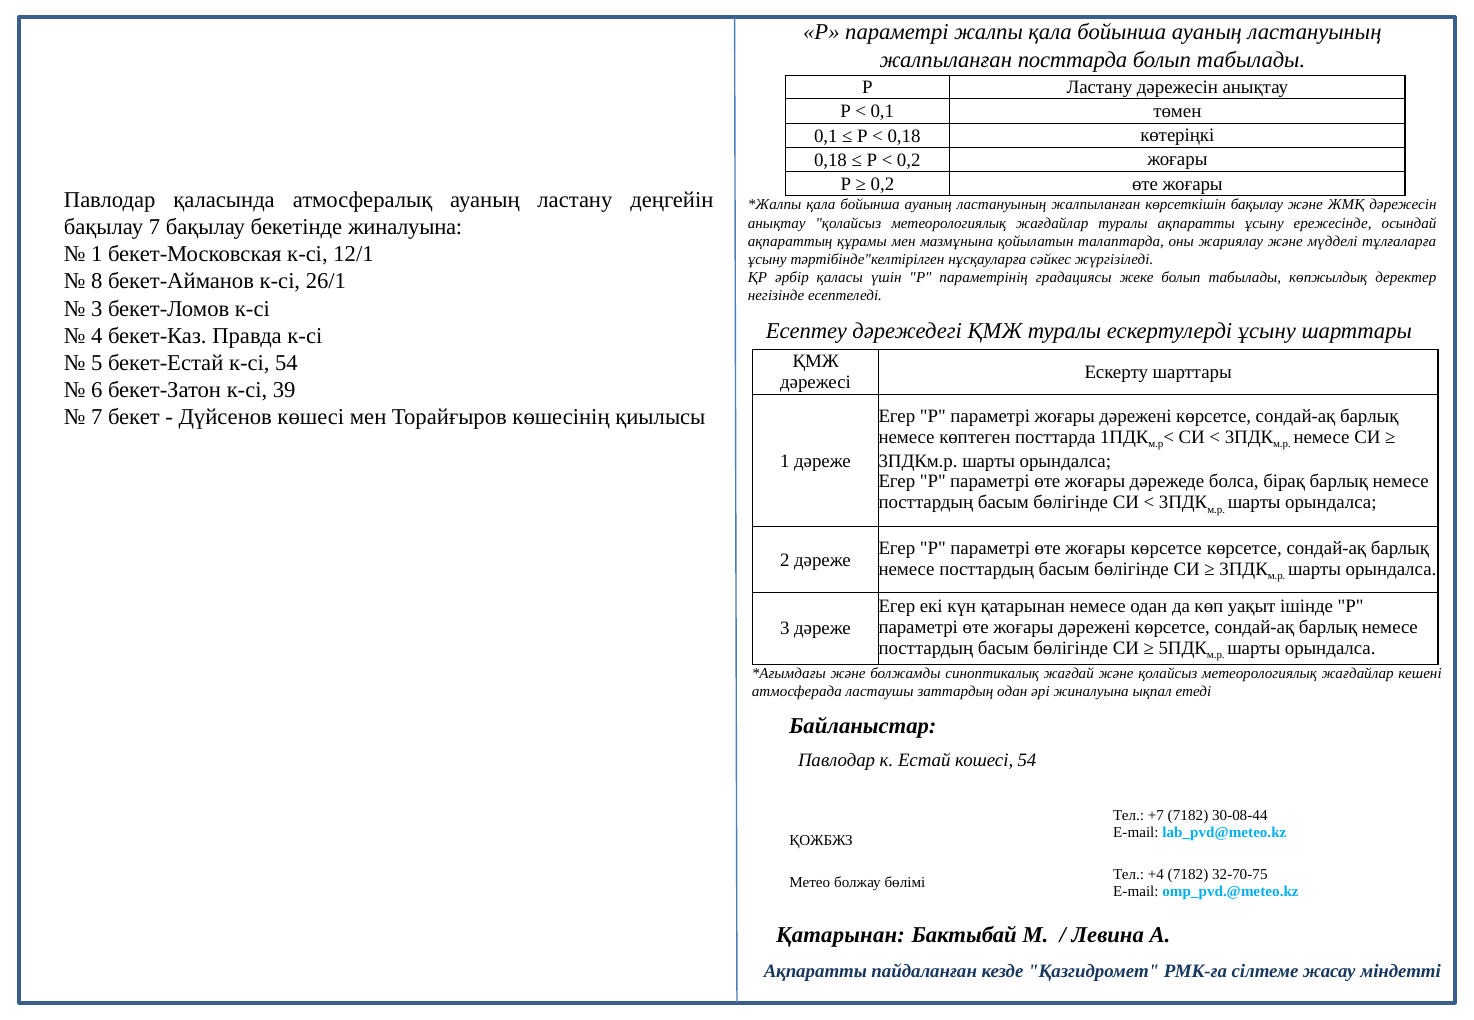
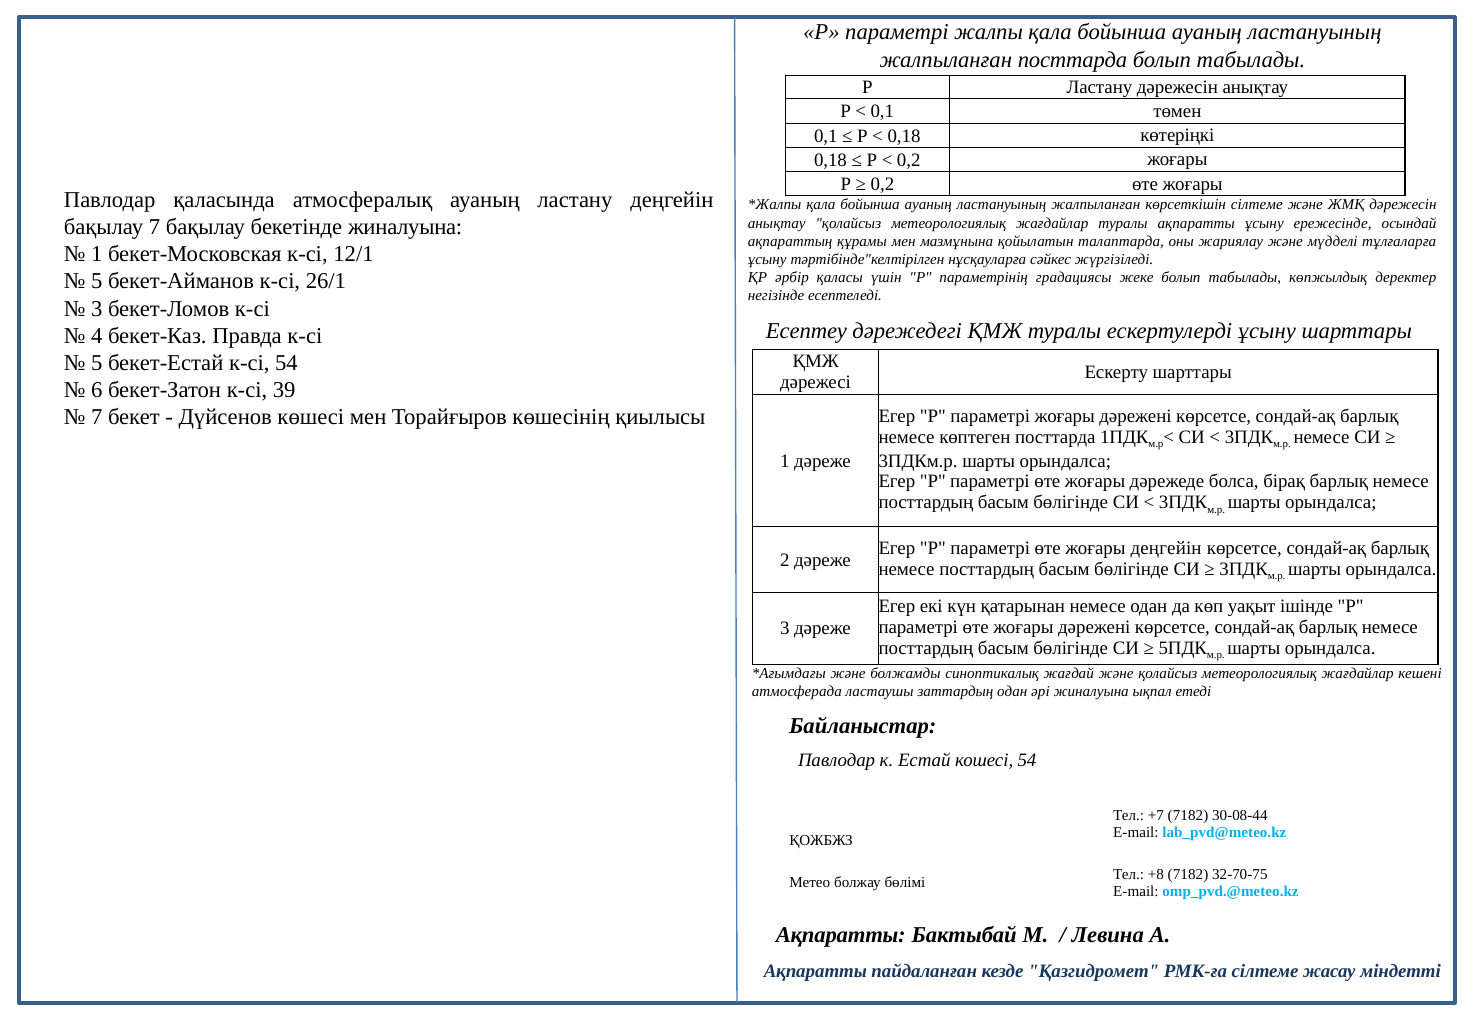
көрсеткішін бақылау: бақылау -> сілтеме
8 at (97, 282): 8 -> 5
жоғары көрсетсе: көрсетсе -> деңгейін
+4: +4 -> +8
Қатарынан at (841, 935): Қатарынан -> Ақпаратты
